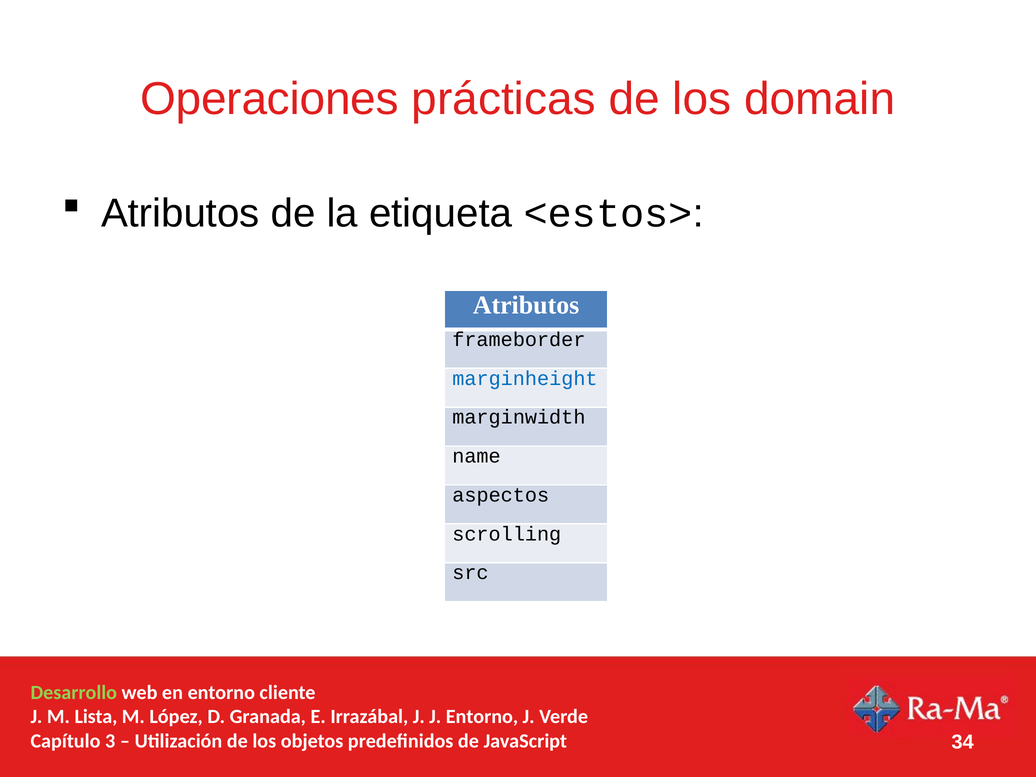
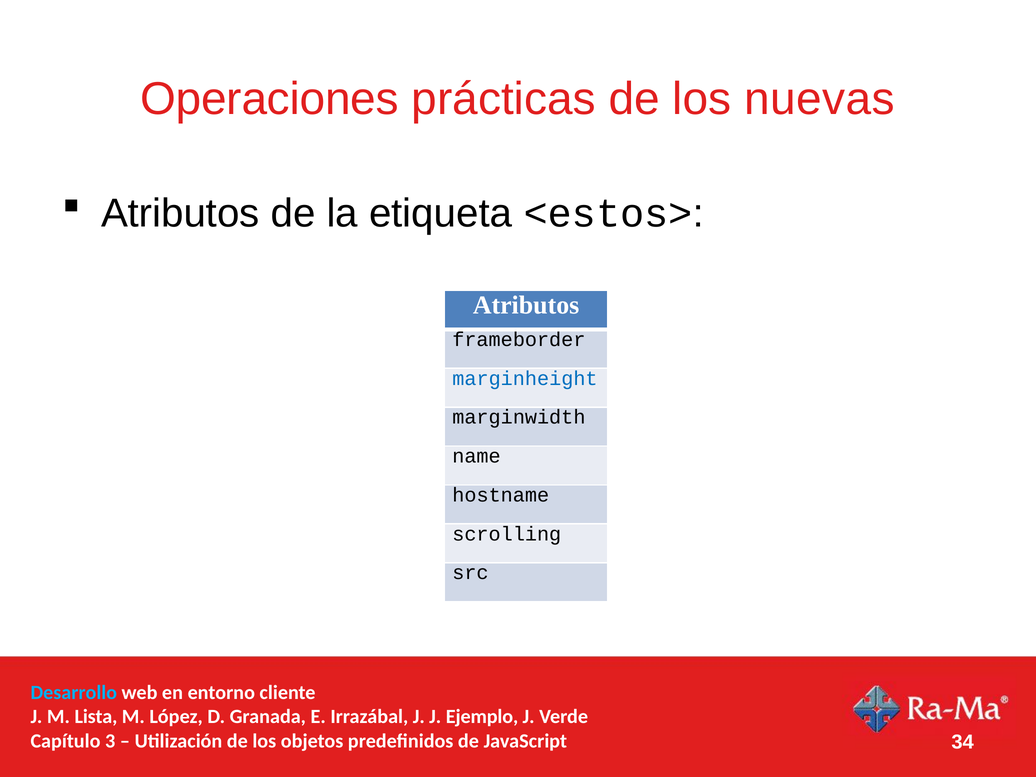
domain: domain -> nuevas
aspectos: aspectos -> hostname
Desarrollo colour: light green -> light blue
J Entorno: Entorno -> Ejemplo
